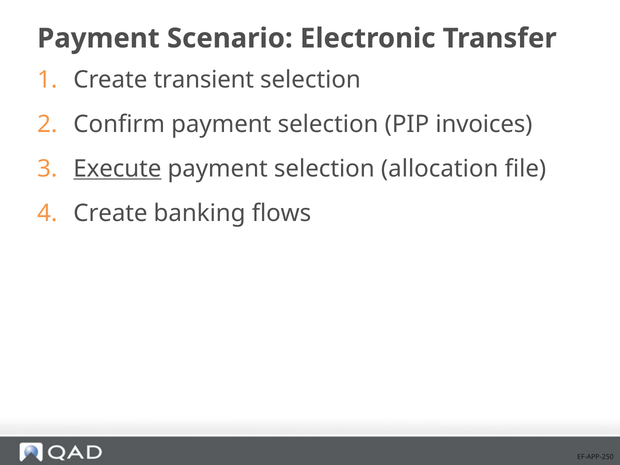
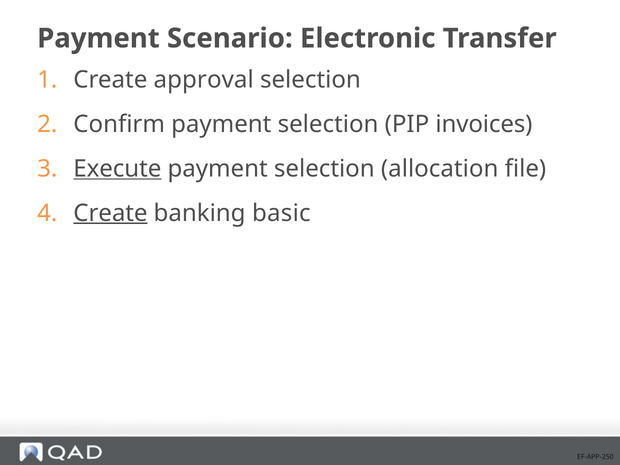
transient: transient -> approval
Create at (110, 213) underline: none -> present
flows: flows -> basic
